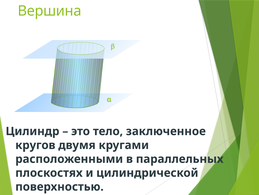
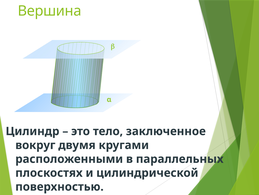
кругов: кругов -> вокруг
